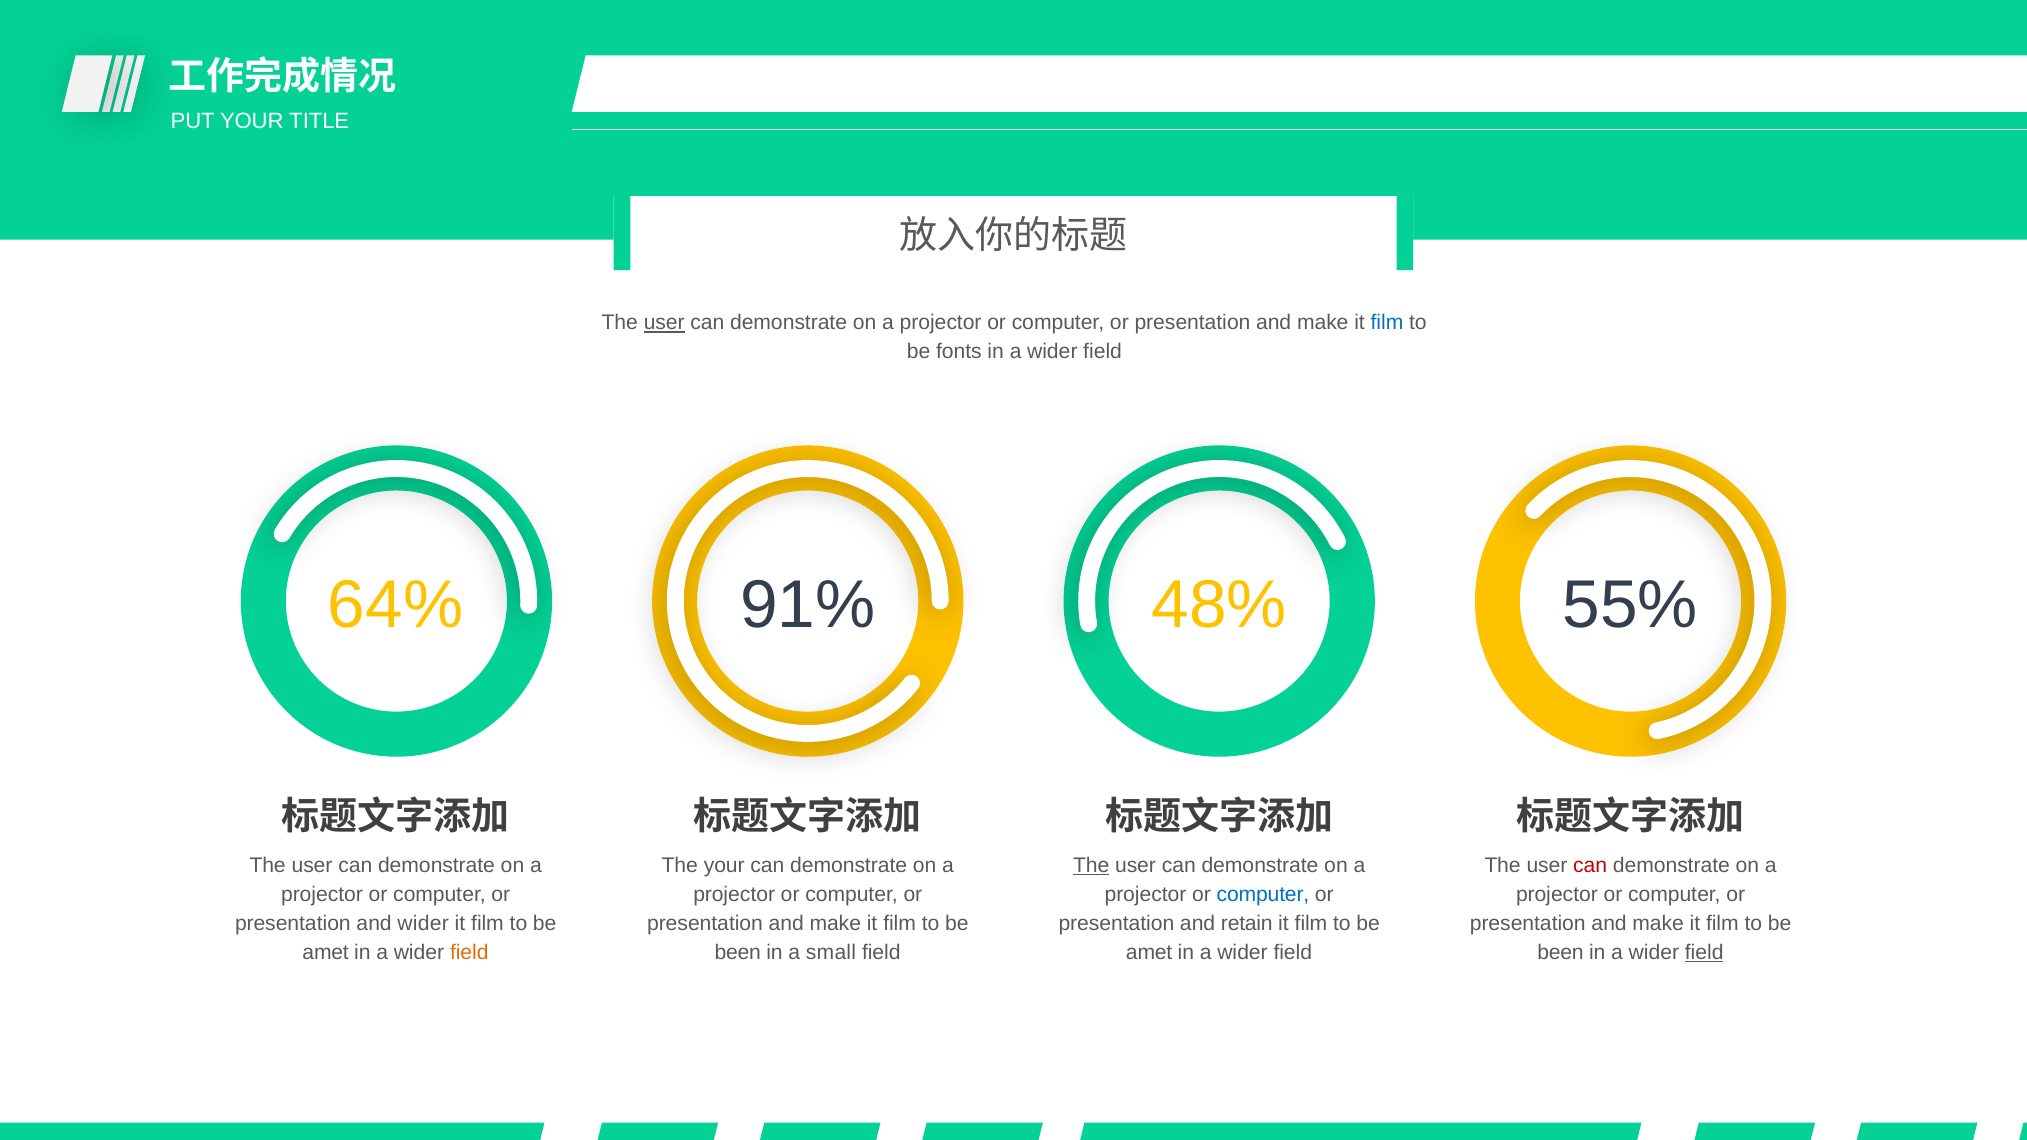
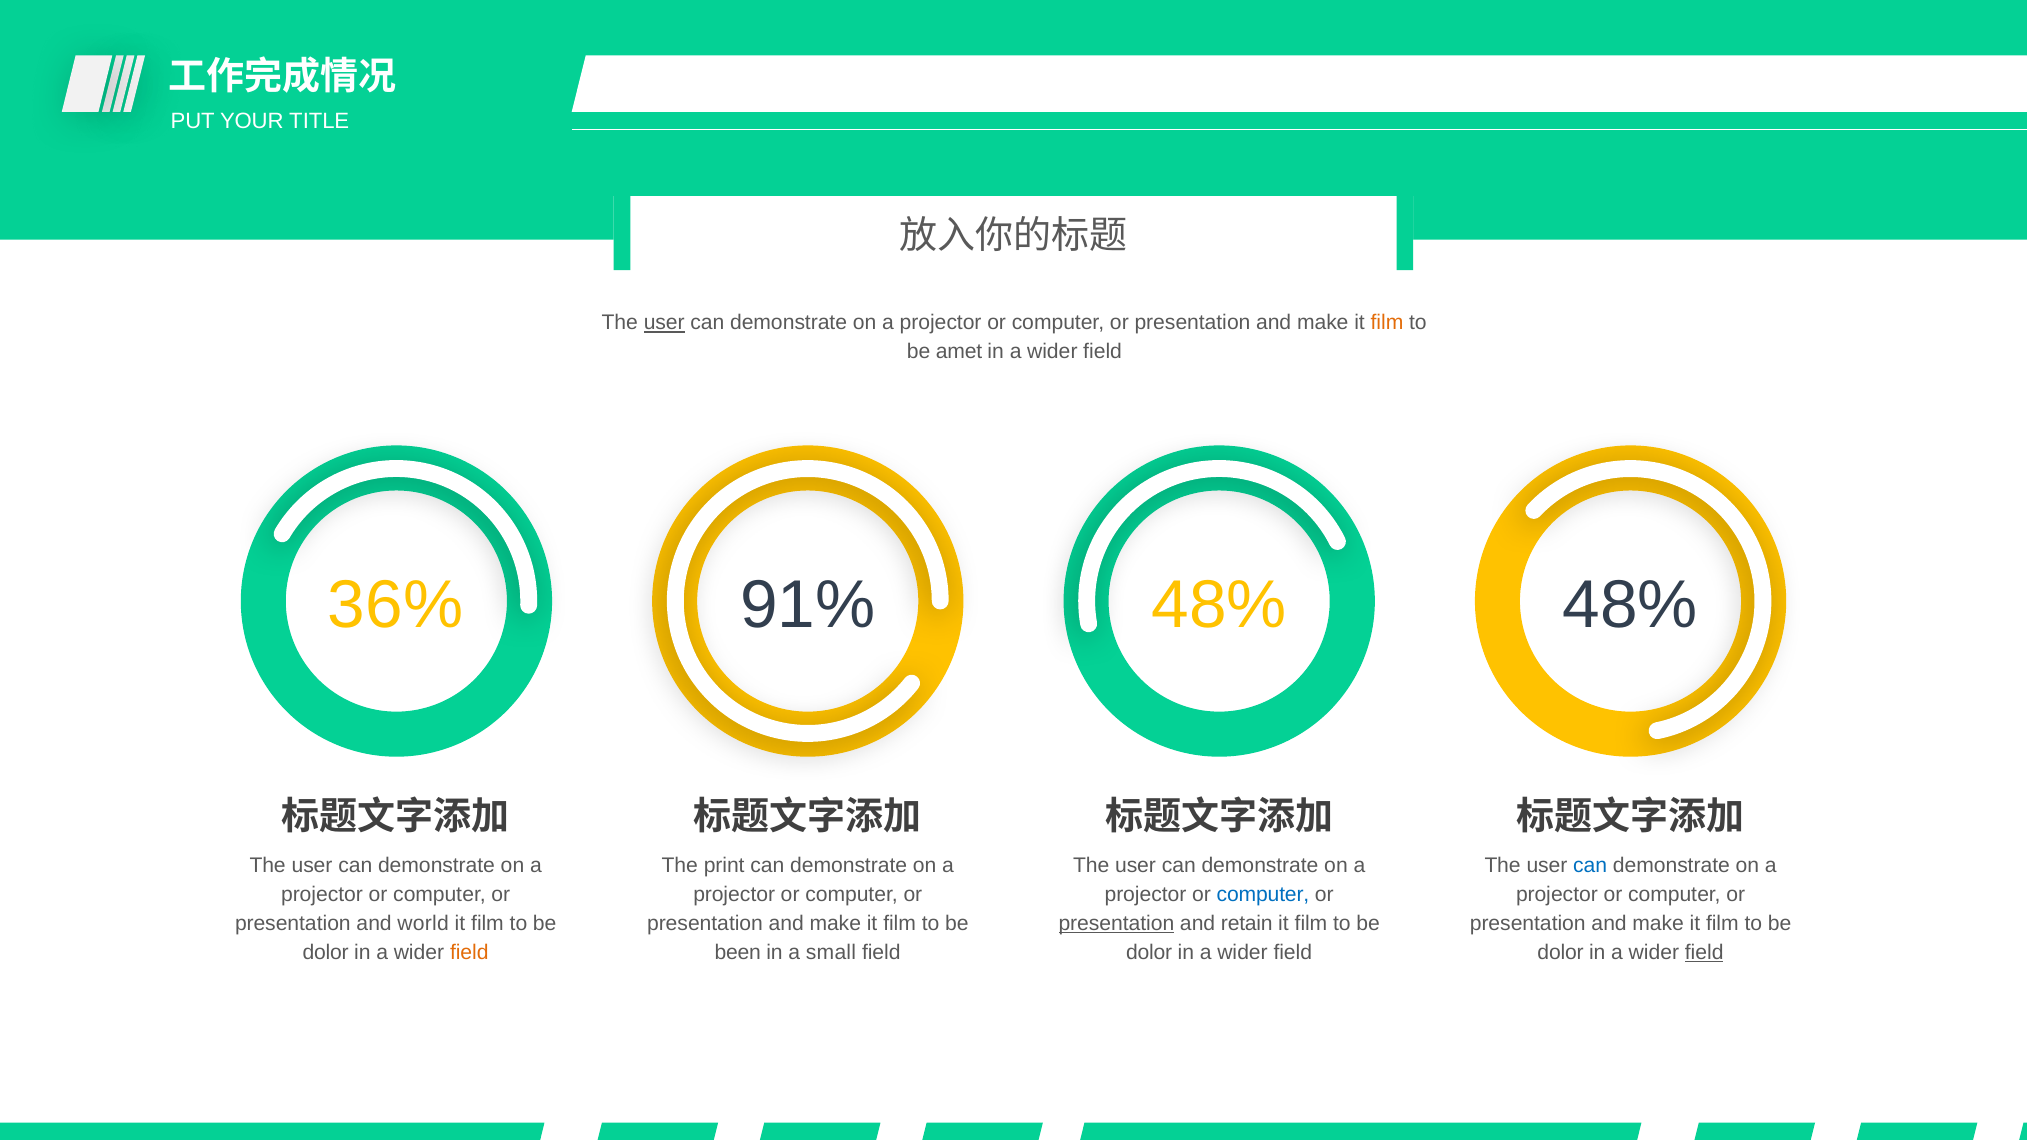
film at (1387, 323) colour: blue -> orange
fonts: fonts -> amet
64%: 64% -> 36%
48% 55%: 55% -> 48%
The your: your -> print
The at (1091, 866) underline: present -> none
can at (1590, 866) colour: red -> blue
and wider: wider -> world
presentation at (1116, 924) underline: none -> present
amet at (326, 953): amet -> dolor
amet at (1149, 953): amet -> dolor
been at (1561, 953): been -> dolor
